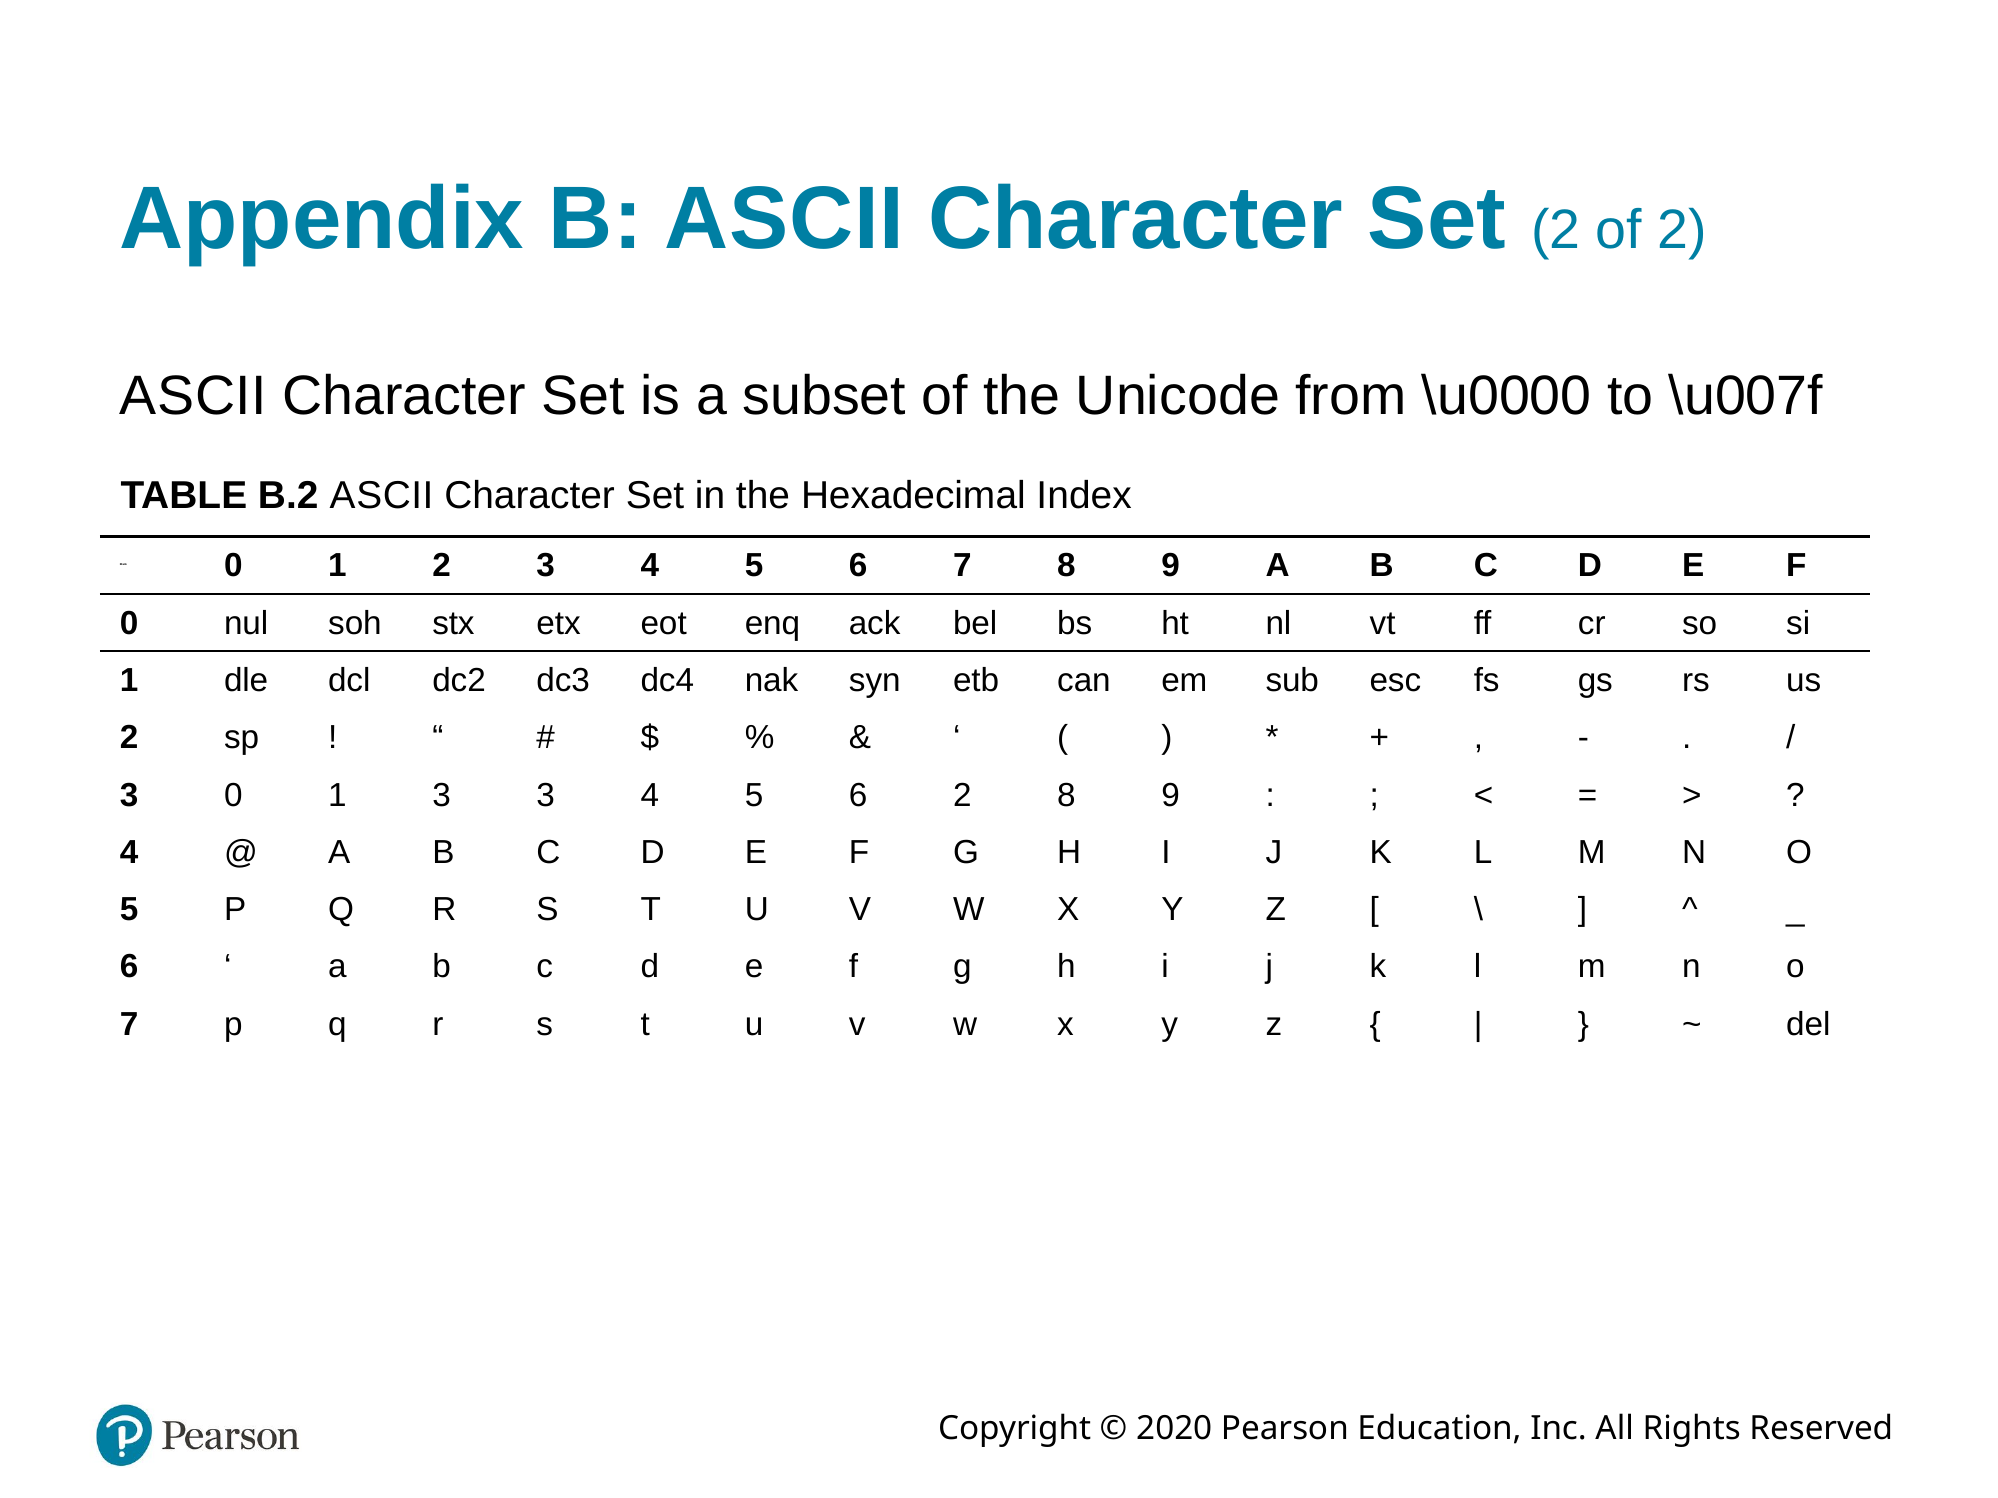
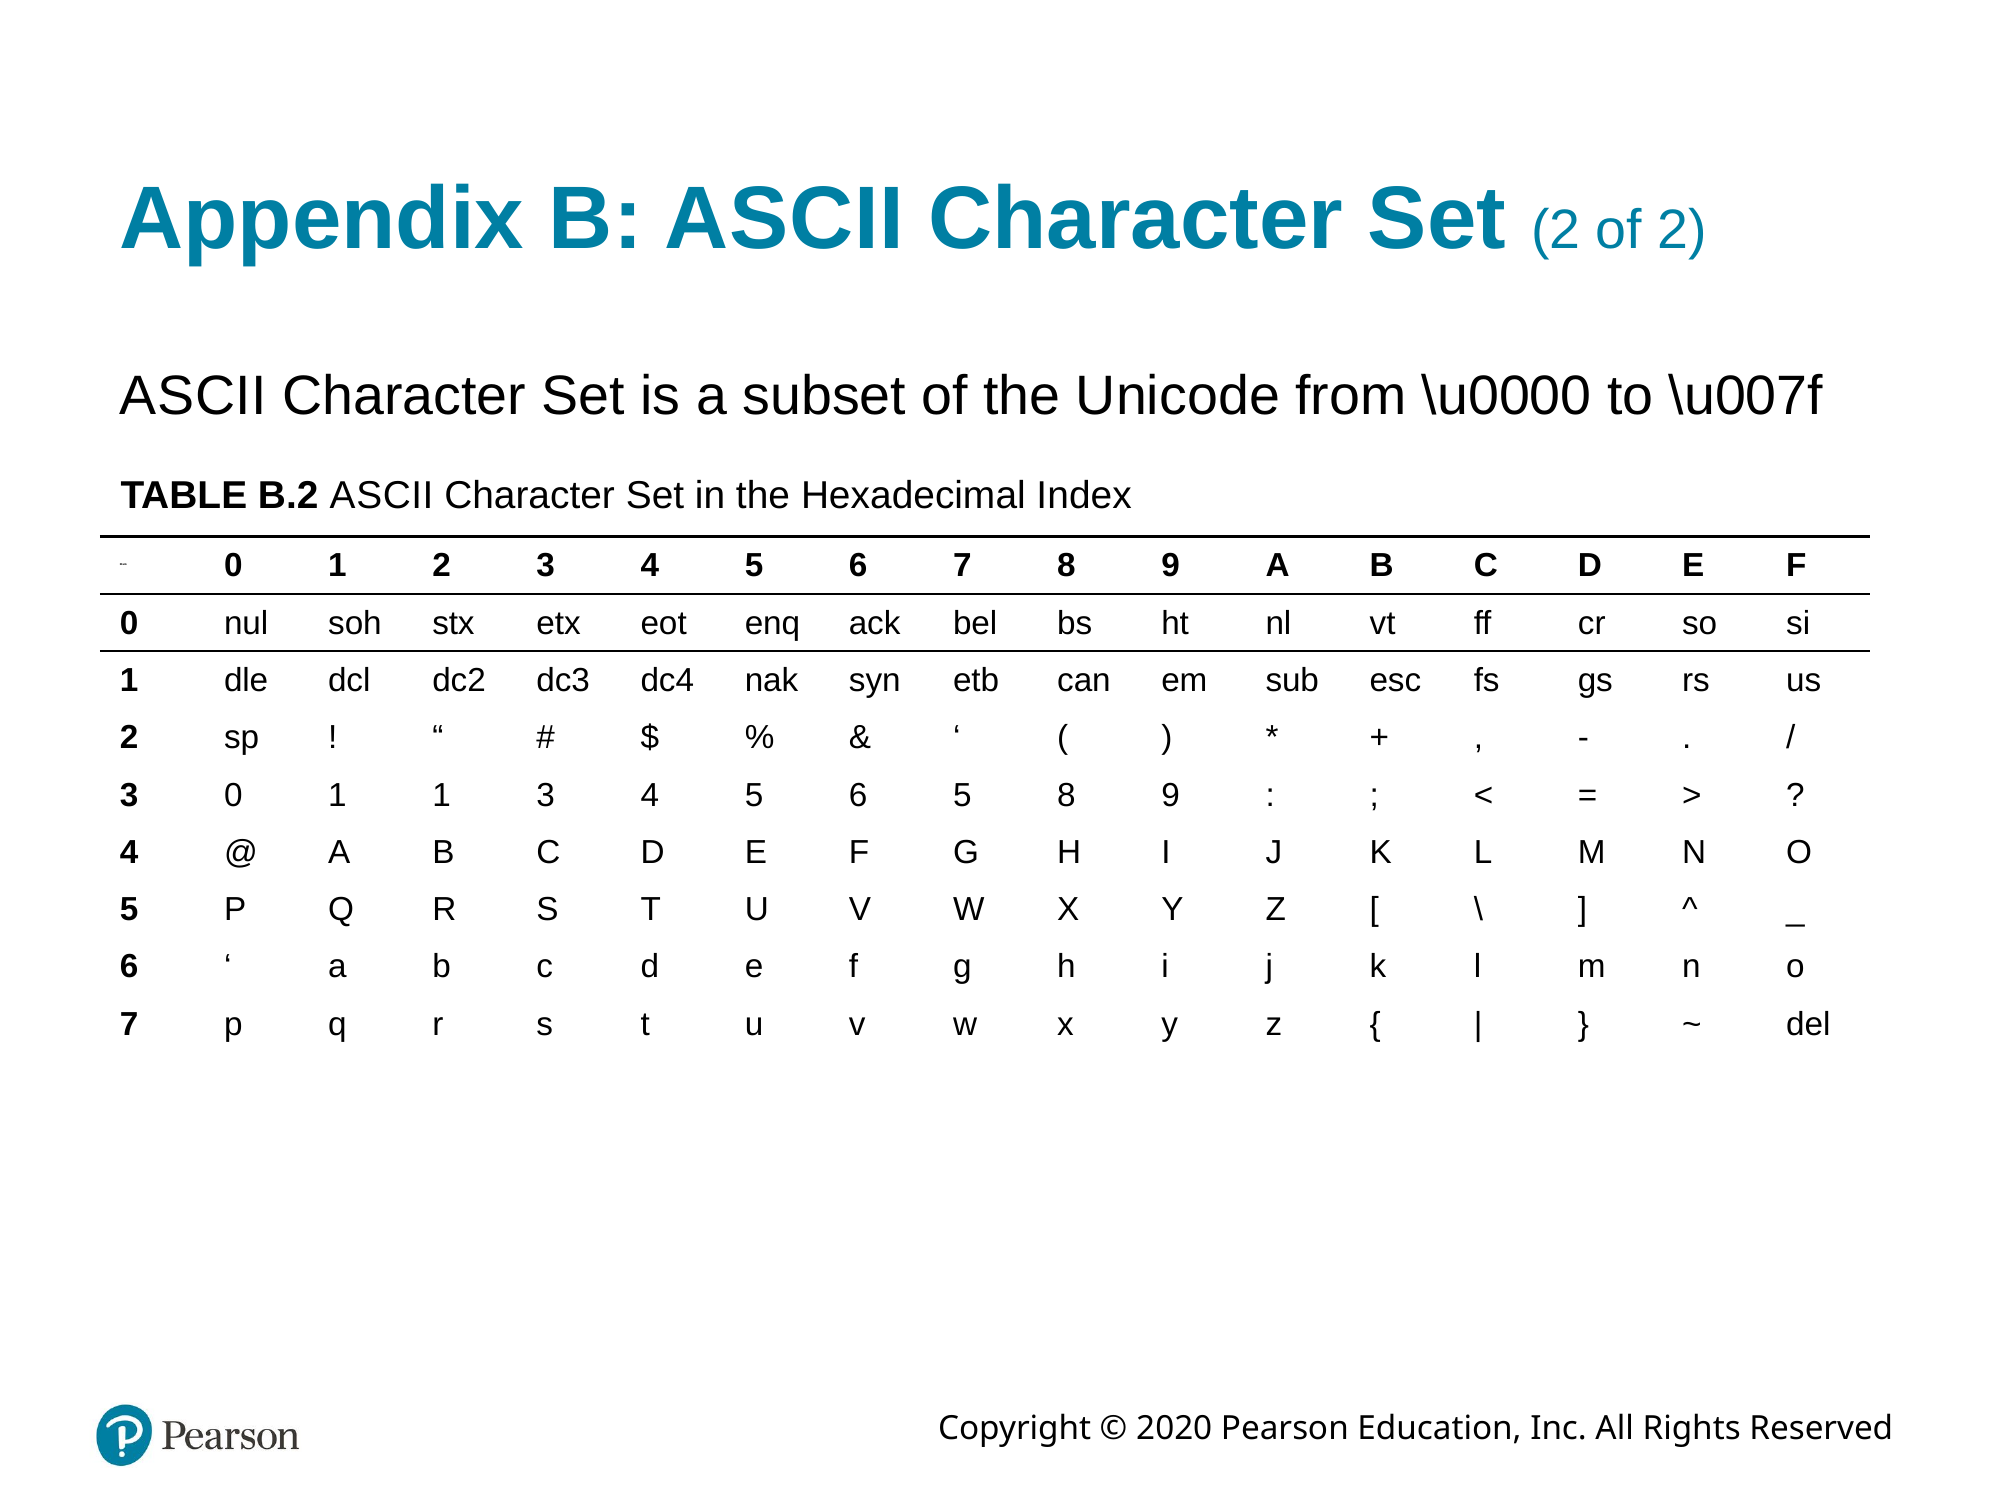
1 3: 3 -> 1
6 2: 2 -> 5
